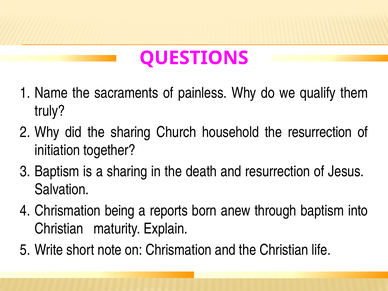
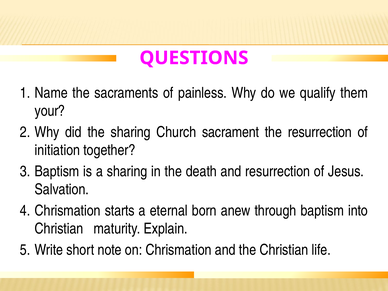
truly: truly -> your
household: household -> sacrament
being: being -> starts
reports: reports -> eternal
